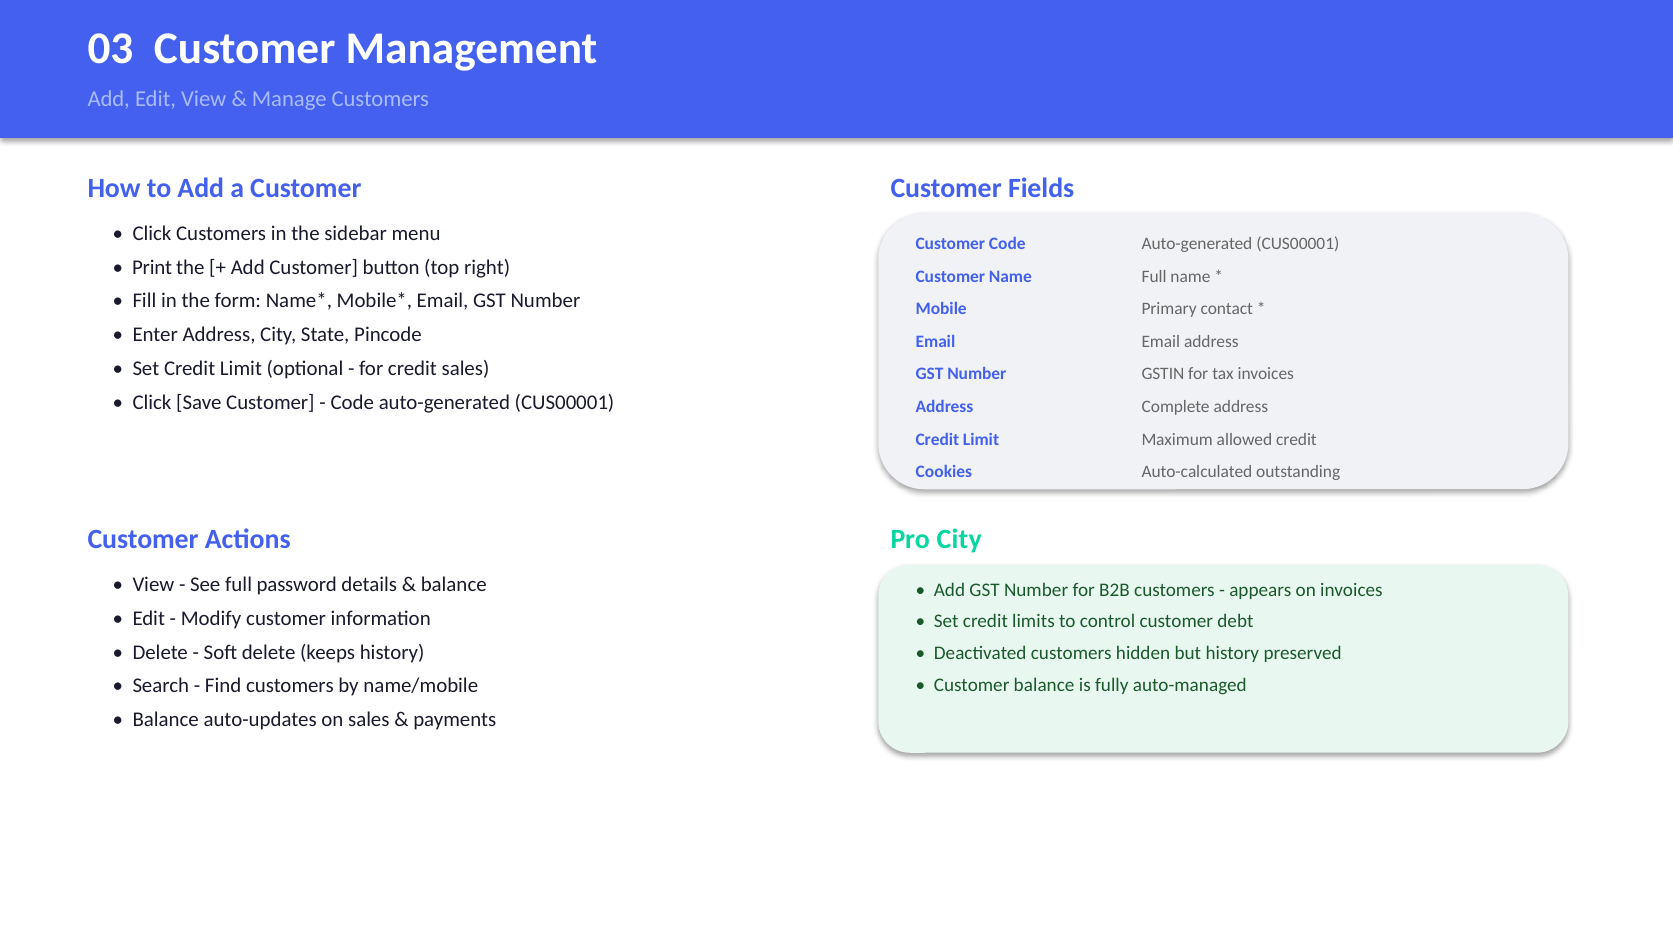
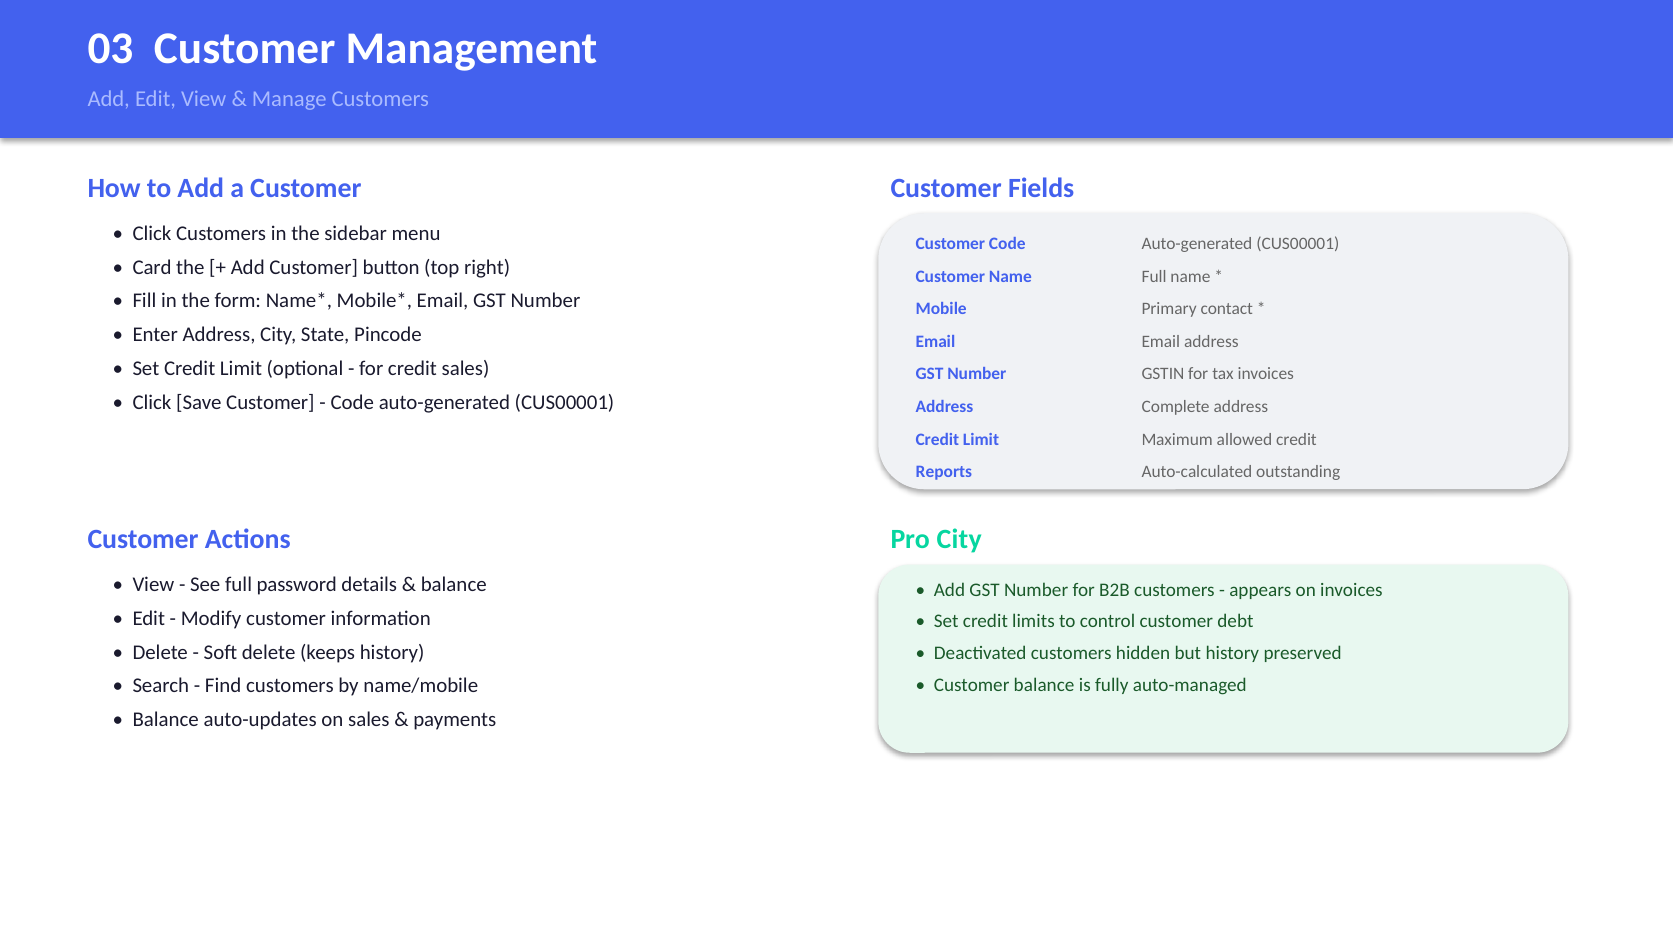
Print: Print -> Card
Cookies: Cookies -> Reports
